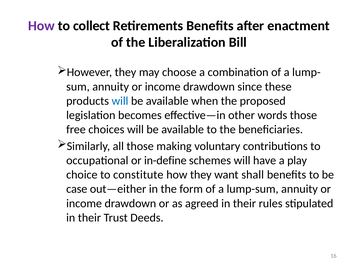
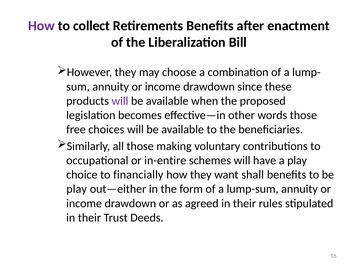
will at (120, 101) colour: blue -> purple
in-define: in-define -> in-entire
constitute: constitute -> financially
case at (77, 189): case -> play
